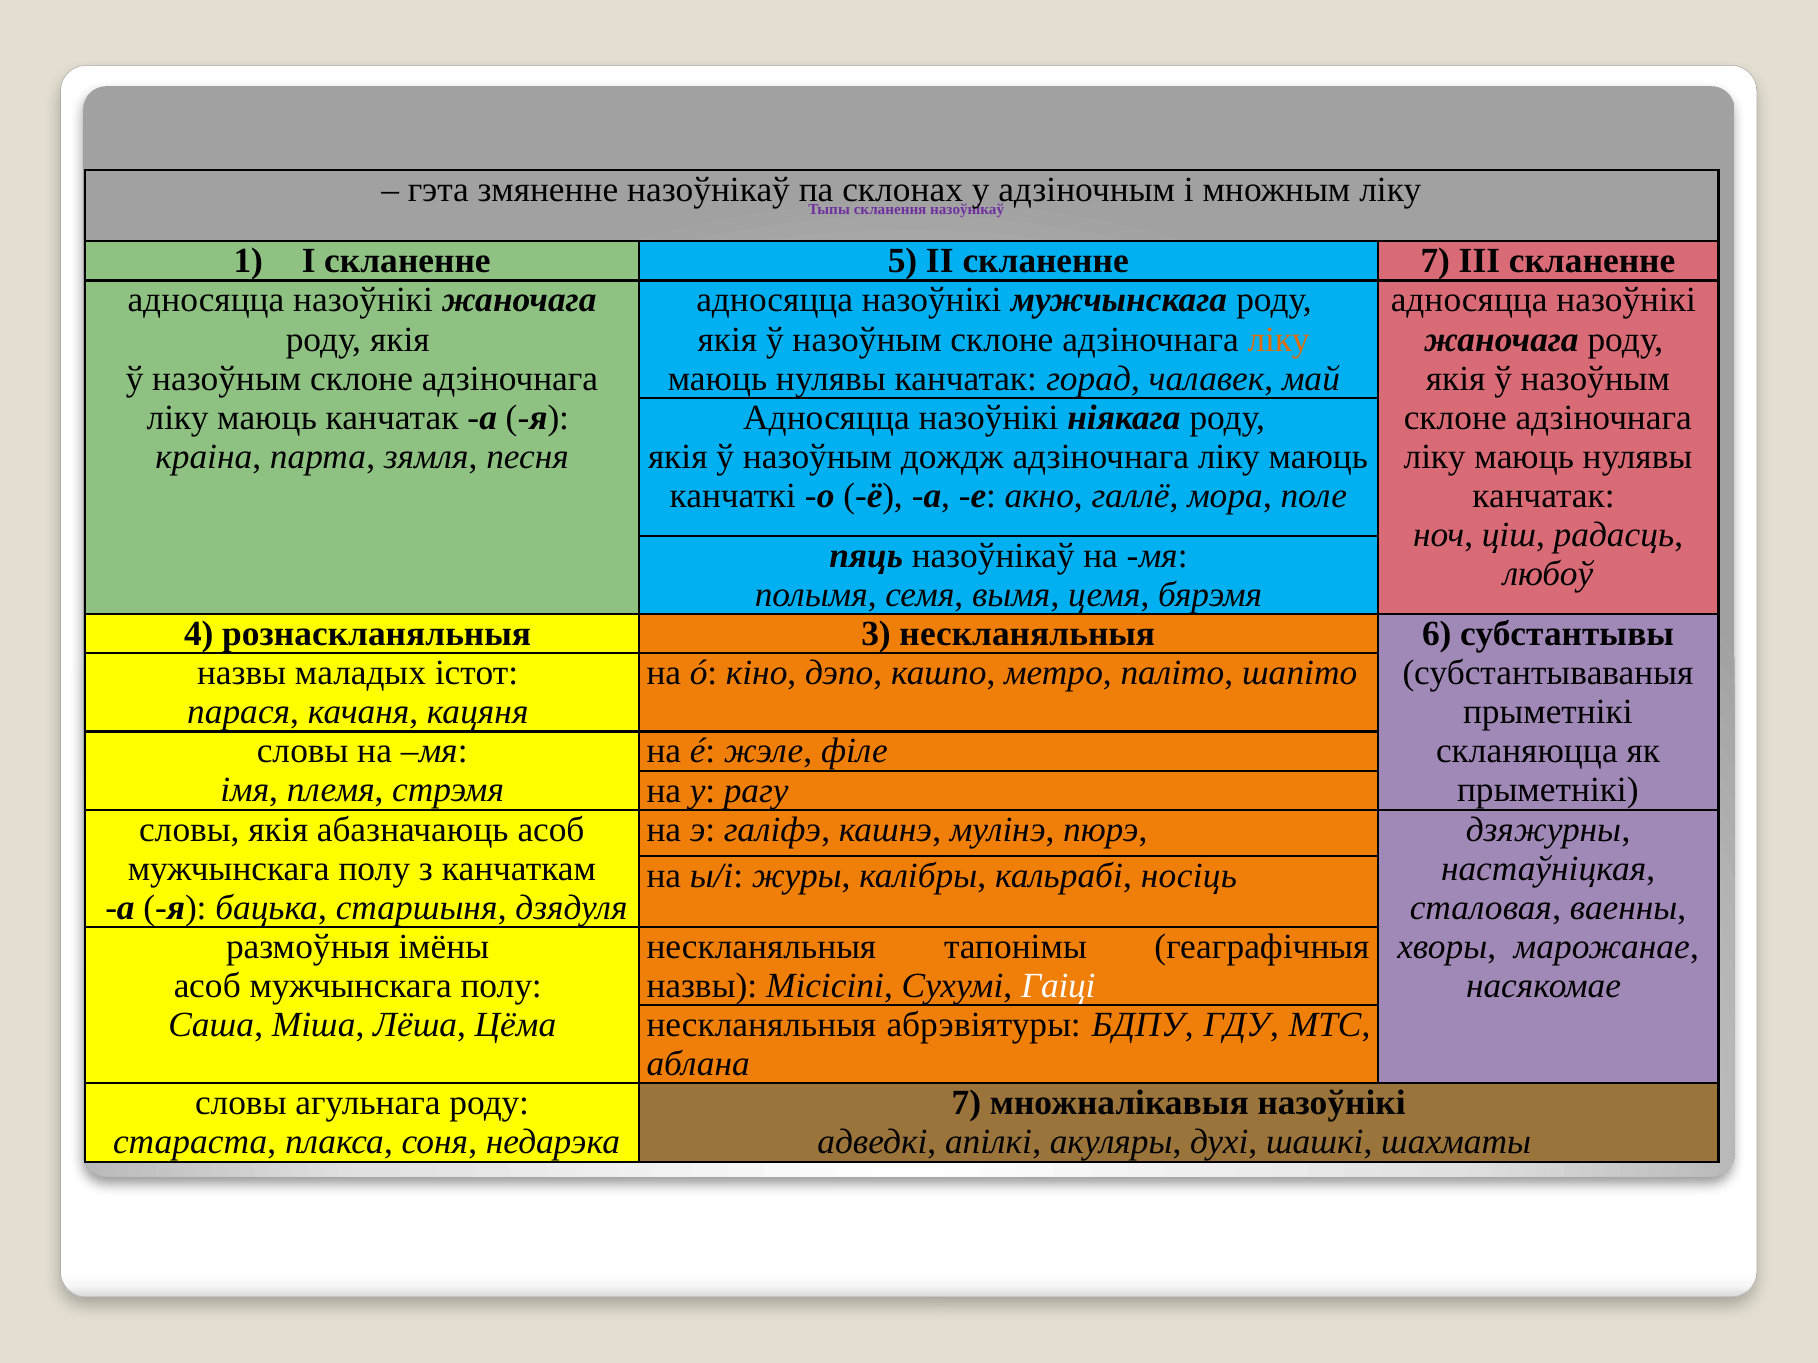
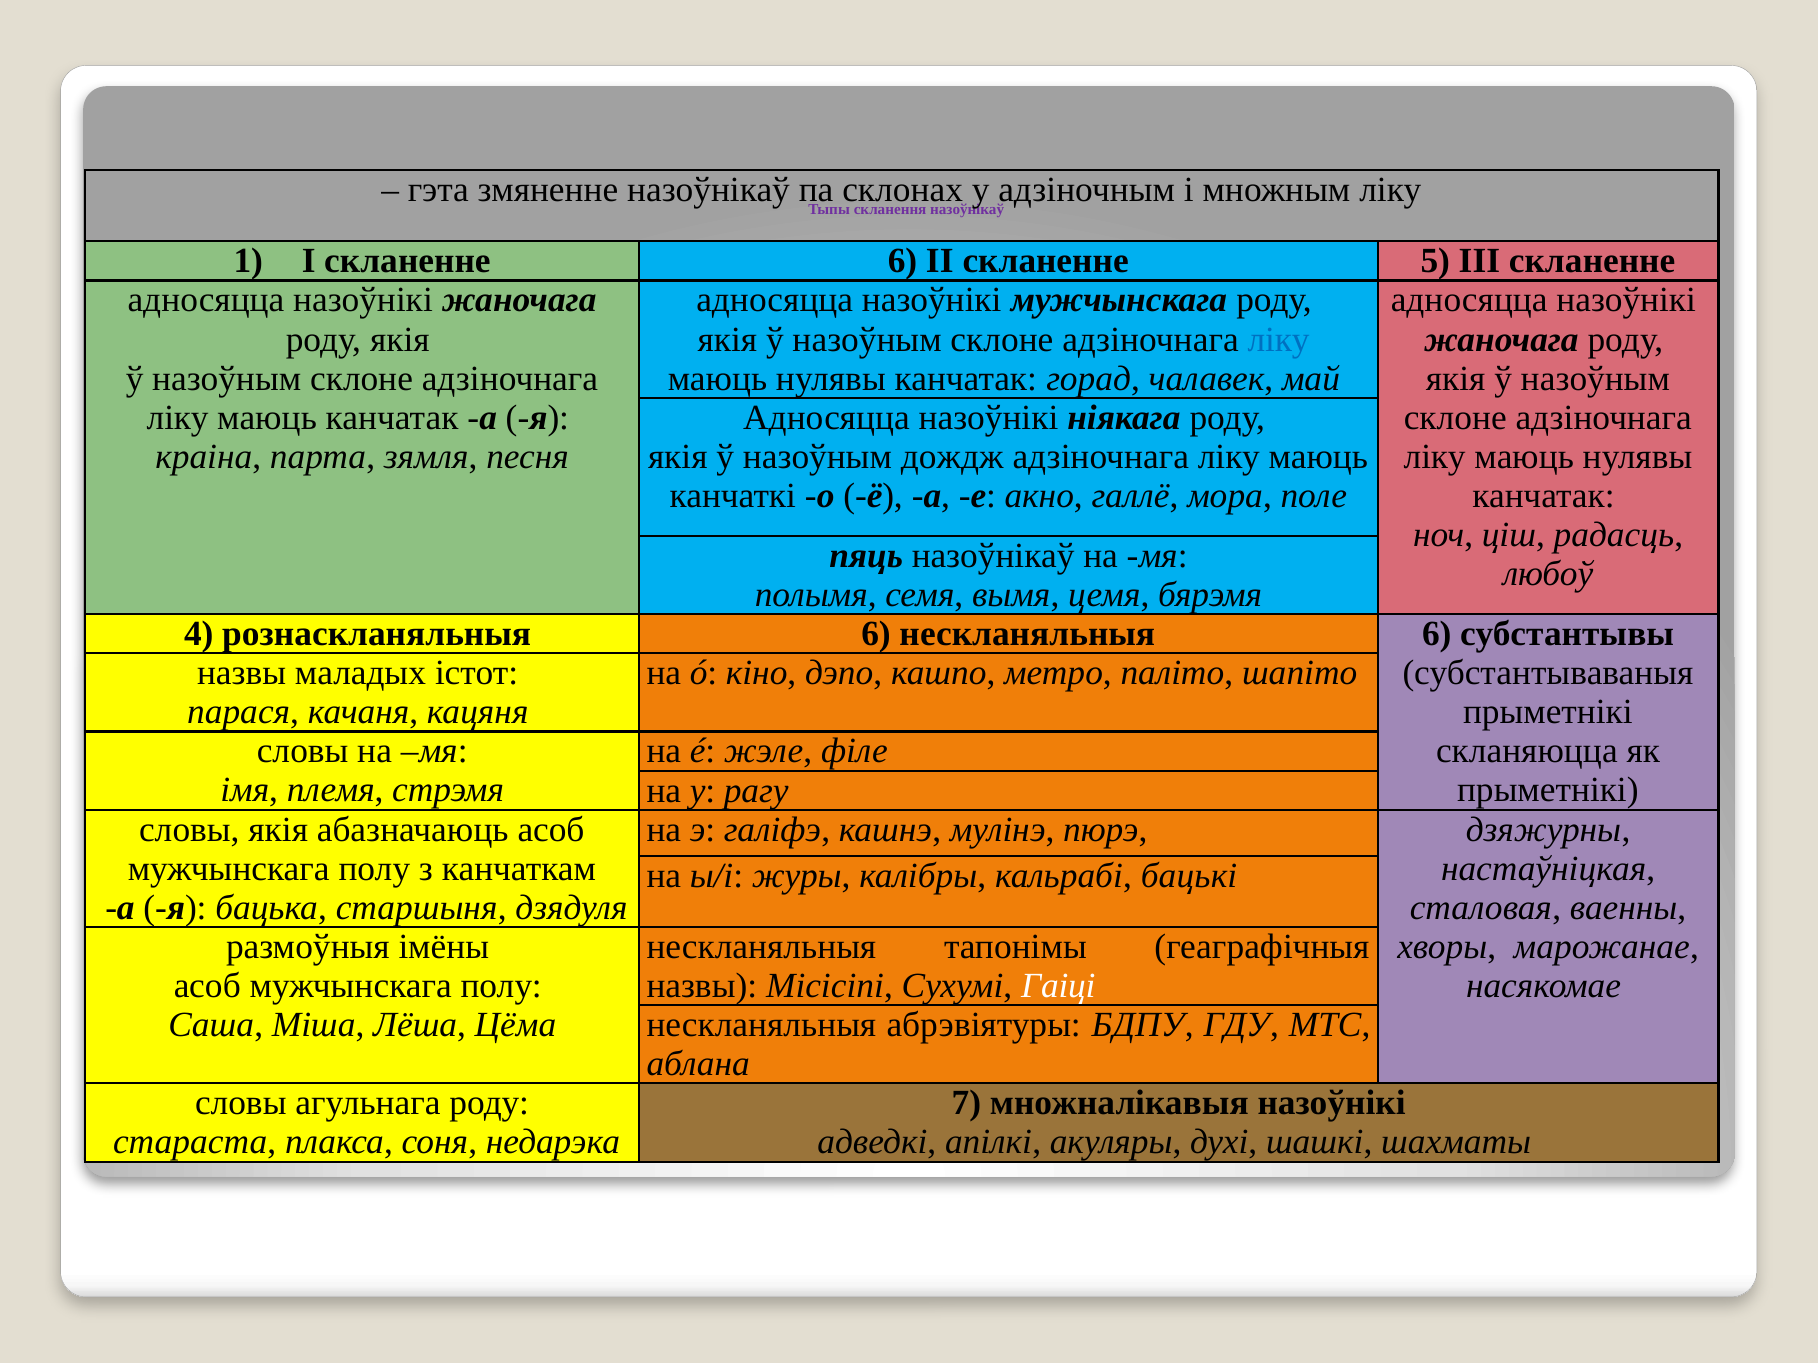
скланенне 5: 5 -> 6
скланенне 7: 7 -> 5
ліку at (1279, 339) colour: orange -> blue
рознаскланяльныя 3: 3 -> 6
носіць: носіць -> бацькі
